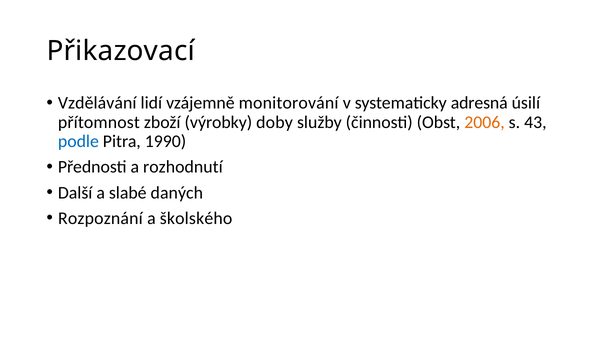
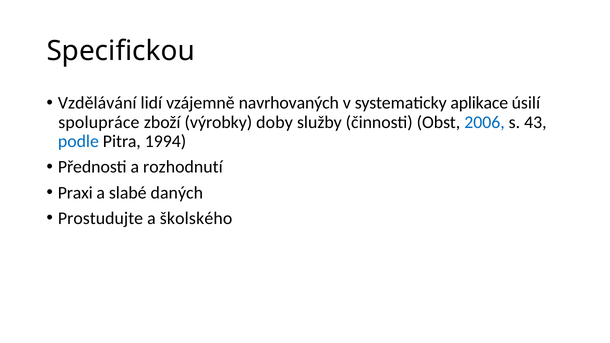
Přikazovací: Přikazovací -> Specifickou
monitorování: monitorování -> navrhovaných
adresná: adresná -> aplikace
přítomnost: přítomnost -> spolupráce
2006 colour: orange -> blue
1990: 1990 -> 1994
Další: Další -> Praxi
Rozpoznání: Rozpoznání -> Prostudujte
